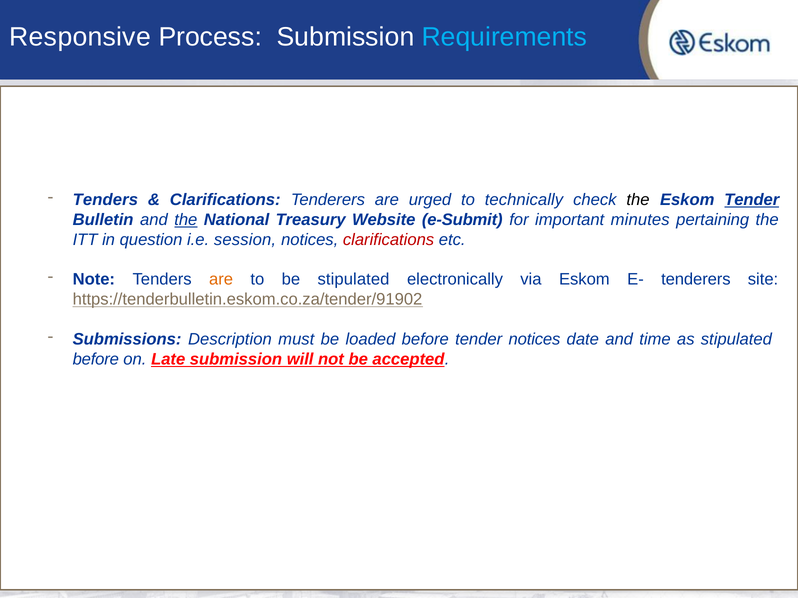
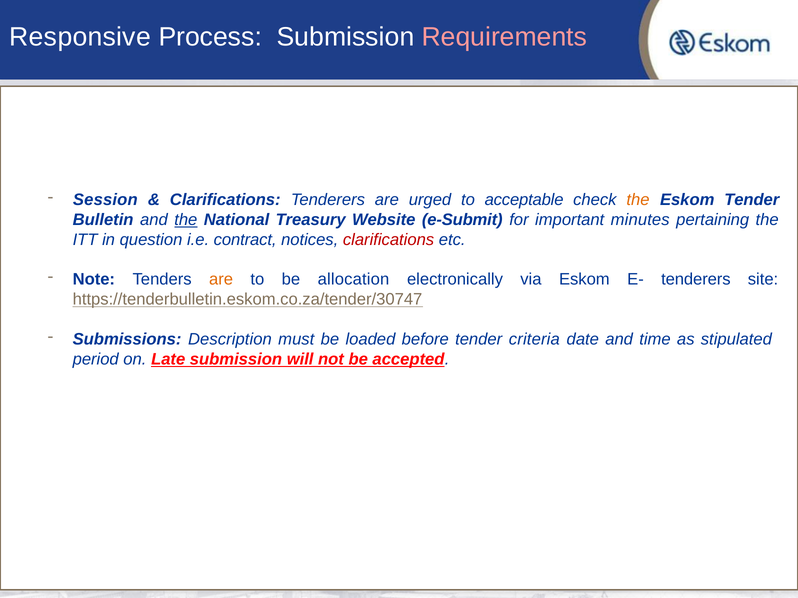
Requirements colour: light blue -> pink
Tenders at (105, 200): Tenders -> Session
technically: technically -> acceptable
the at (638, 200) colour: black -> orange
Tender at (752, 200) underline: present -> none
session: session -> contract
be stipulated: stipulated -> allocation
https://tenderbulletin.eskom.co.za/tender/91902: https://tenderbulletin.eskom.co.za/tender/91902 -> https://tenderbulletin.eskom.co.za/tender/30747
tender notices: notices -> criteria
before at (96, 359): before -> period
